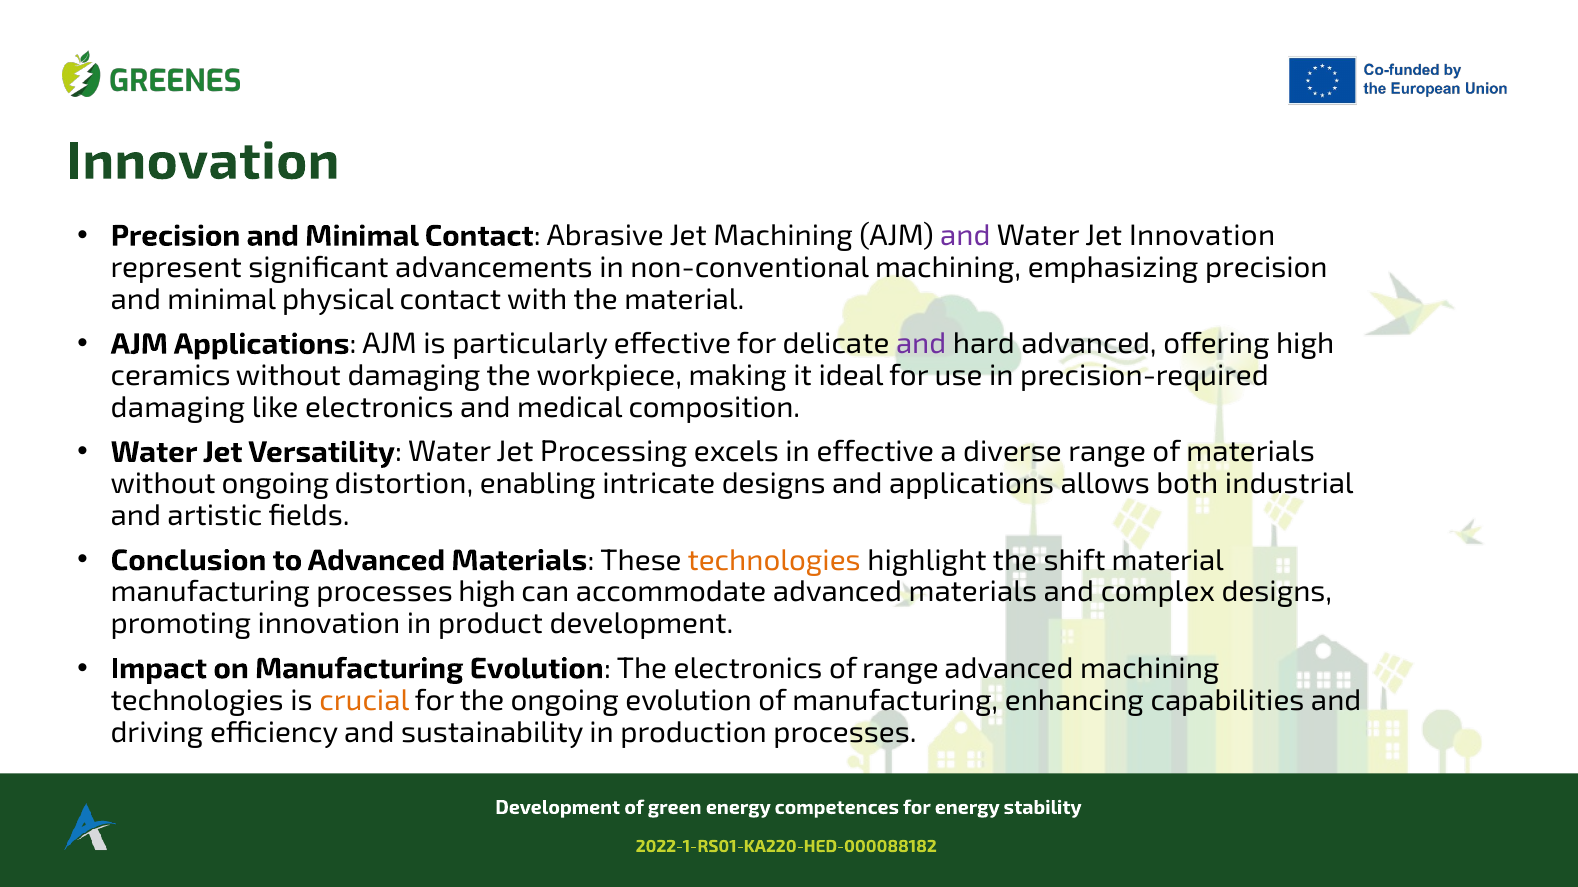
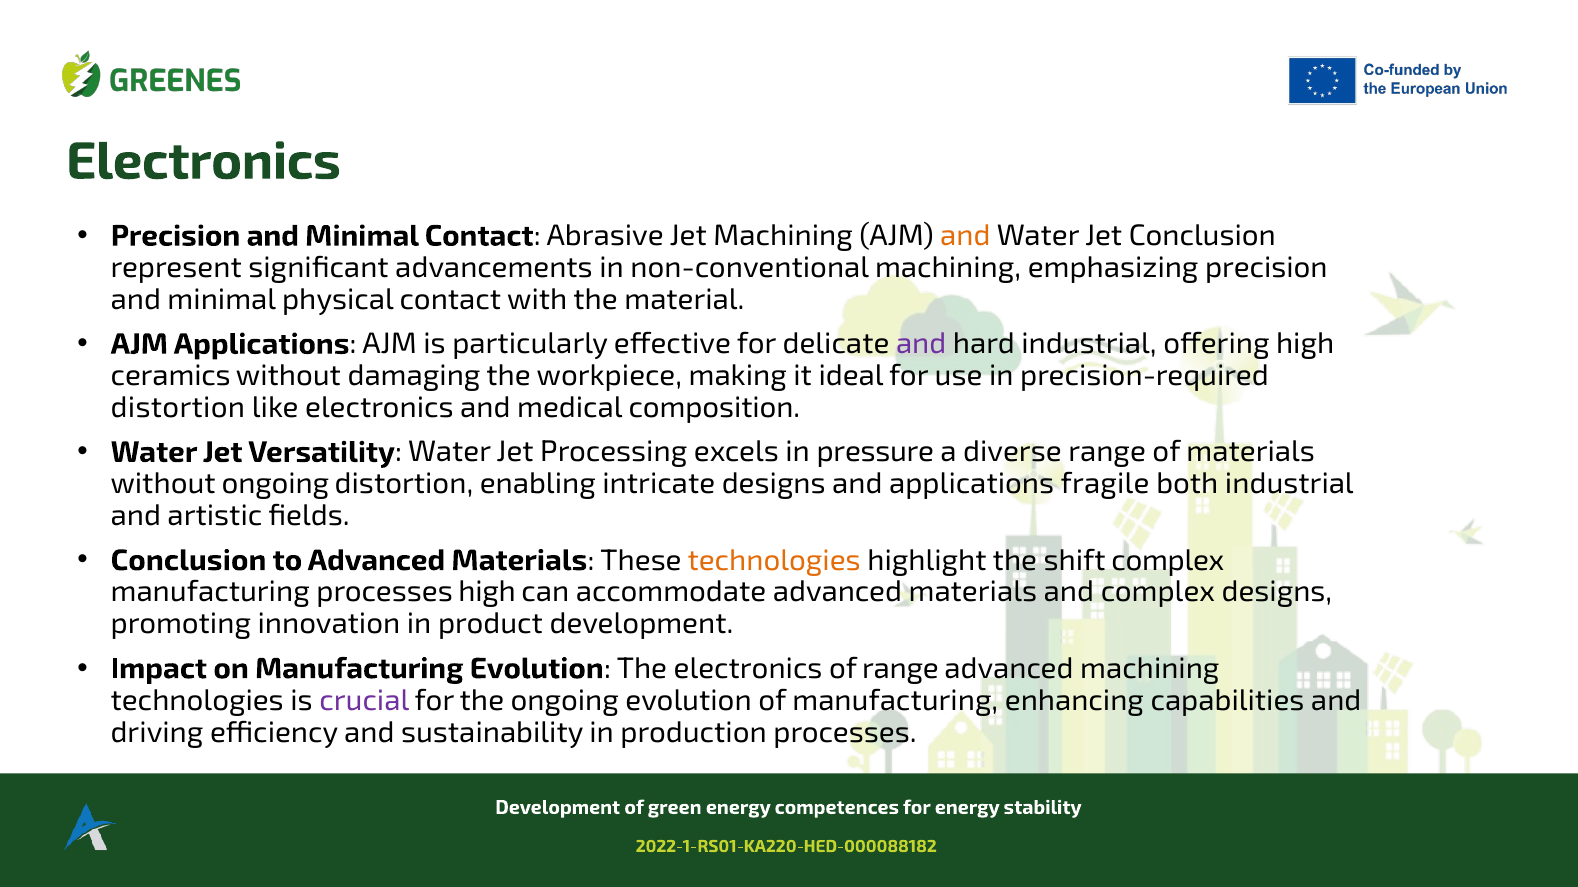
Innovation at (203, 161): Innovation -> Electronics
and at (965, 236) colour: purple -> orange
Jet Innovation: Innovation -> Conclusion
hard advanced: advanced -> industrial
damaging at (178, 408): damaging -> distortion
in effective: effective -> pressure
allows: allows -> fragile
shift material: material -> complex
crucial colour: orange -> purple
